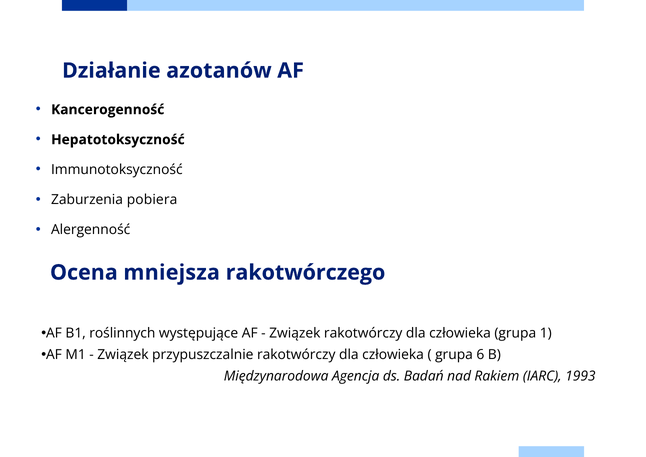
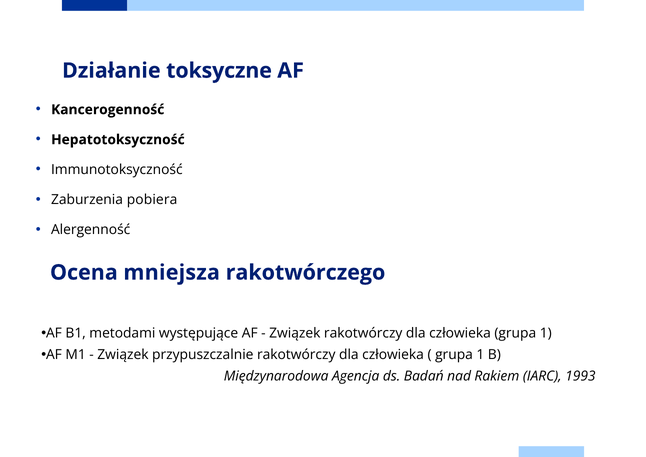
azotanów: azotanów -> toksyczne
roślinnych: roślinnych -> metodami
6 at (480, 355): 6 -> 1
